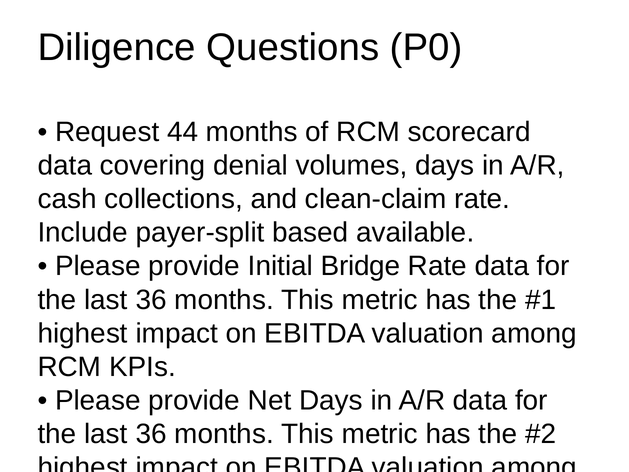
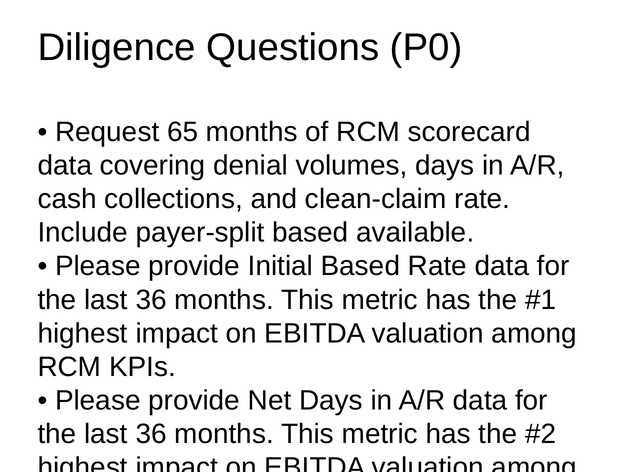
44: 44 -> 65
Initial Bridge: Bridge -> Based
